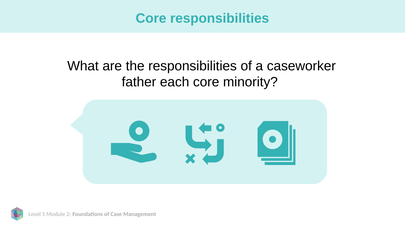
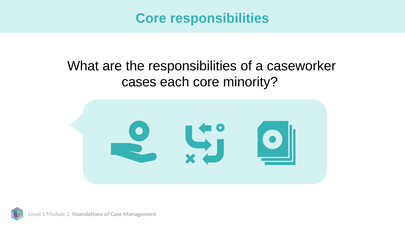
father: father -> cases
